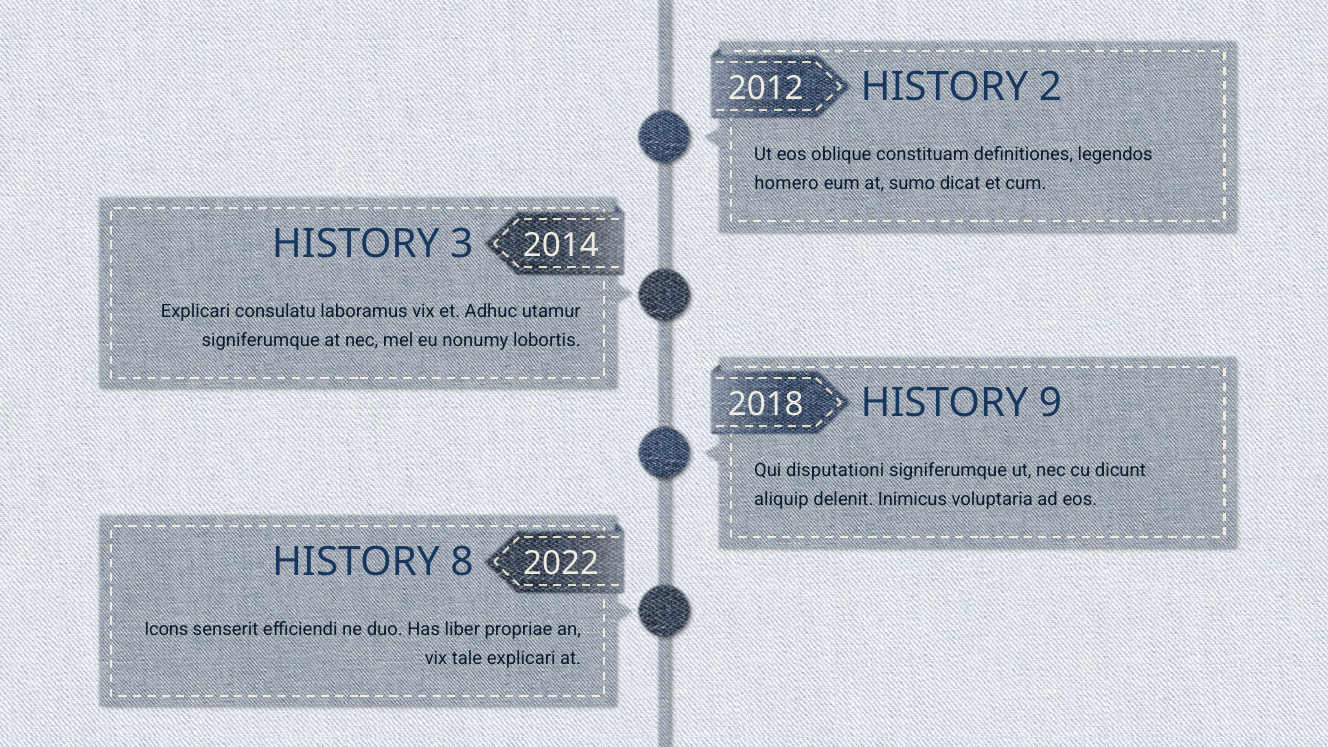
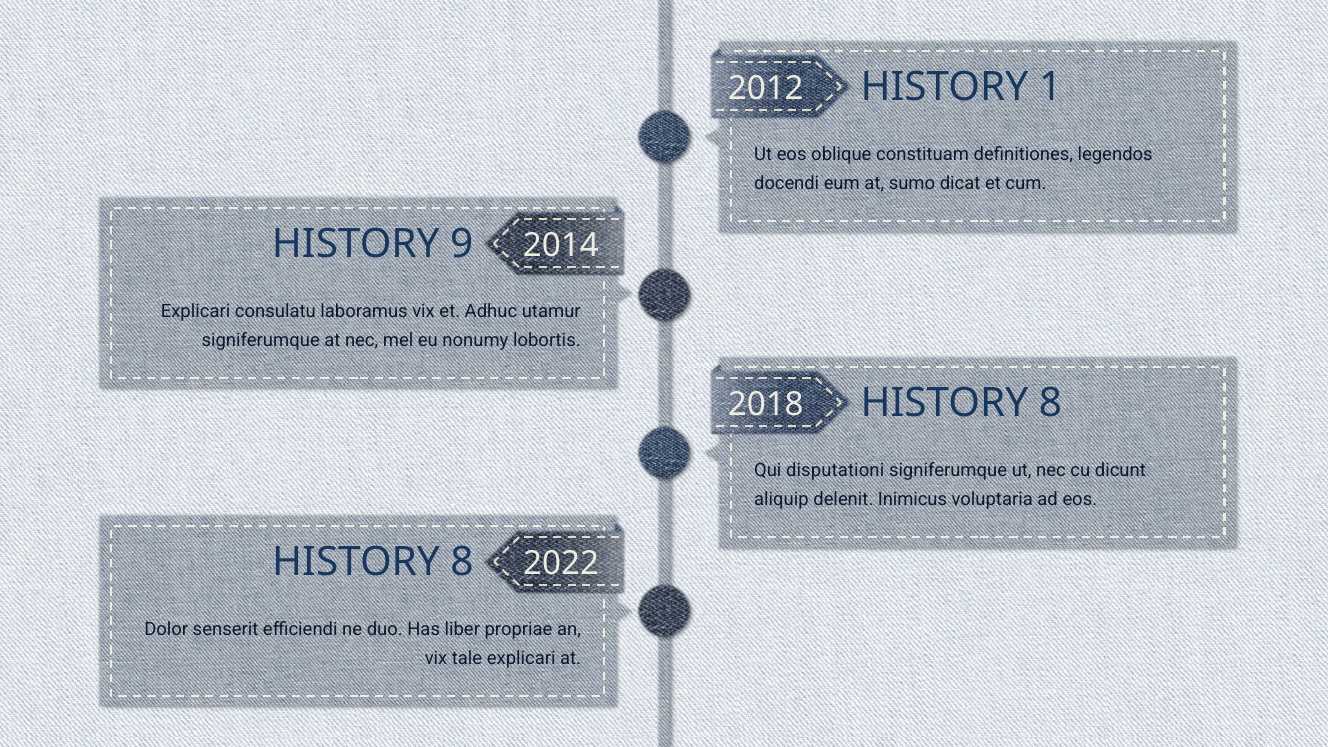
2: 2 -> 1
homero: homero -> docendi
3: 3 -> 9
9 at (1050, 403): 9 -> 8
Icons: Icons -> Dolor
